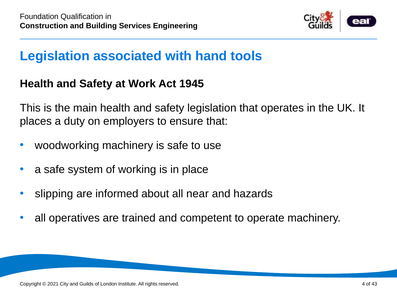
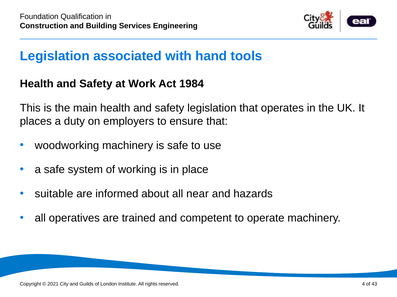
1945: 1945 -> 1984
slipping: slipping -> suitable
